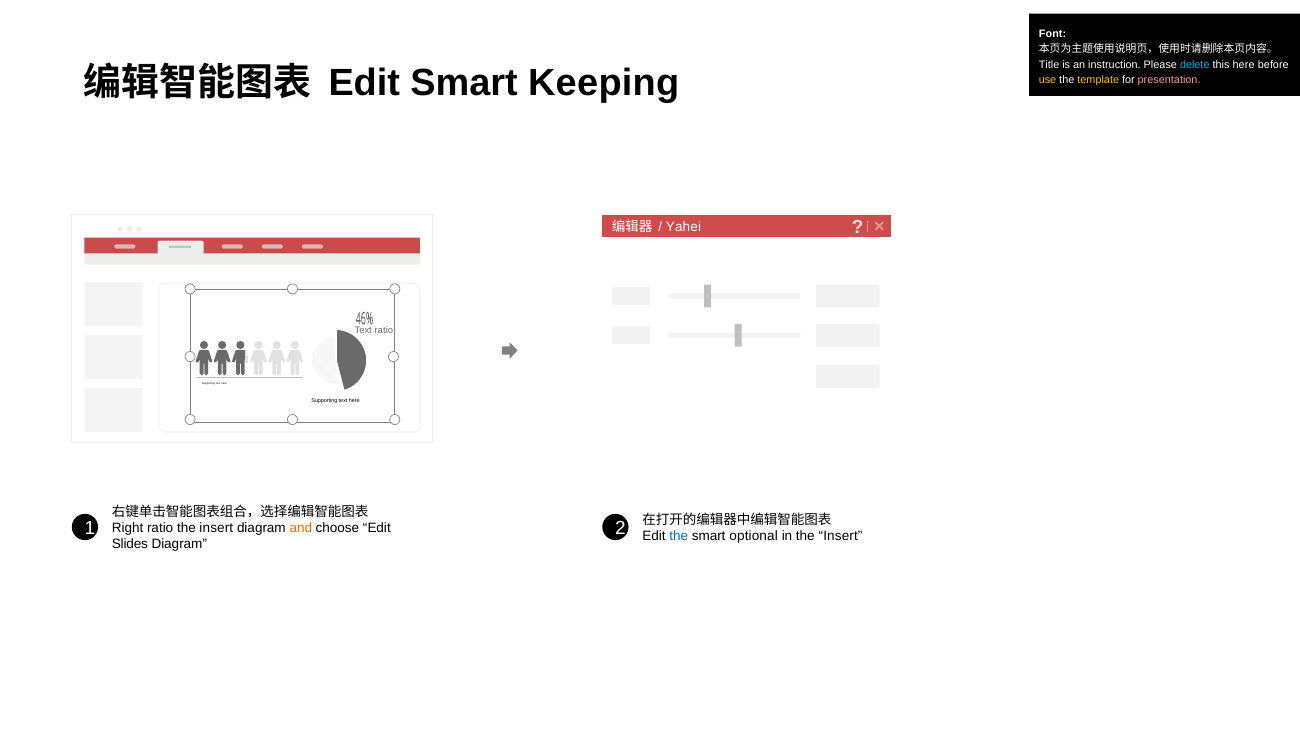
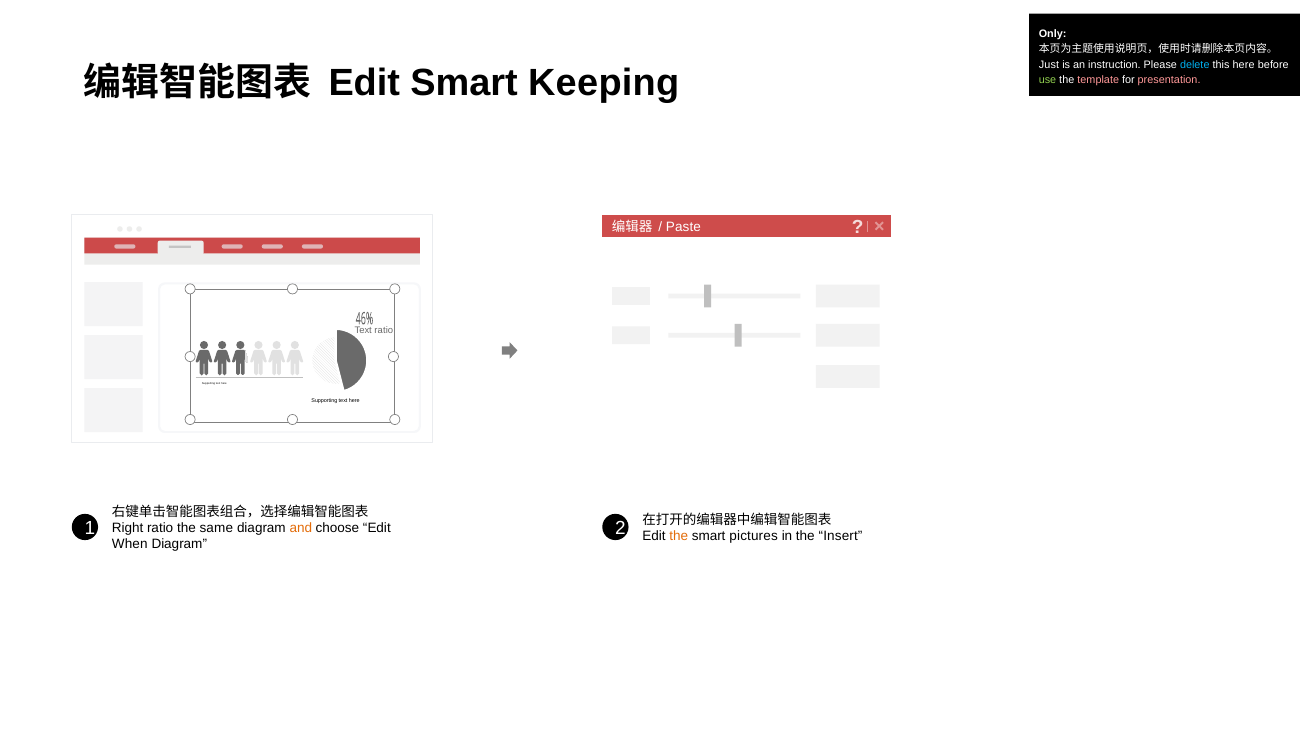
Font: Font -> Only
Title: Title -> Just
use colour: yellow -> light green
template colour: yellow -> pink
Yahei: Yahei -> Paste
insert at (216, 528): insert -> same
the at (679, 536) colour: blue -> orange
optional: optional -> pictures
Slides: Slides -> When
